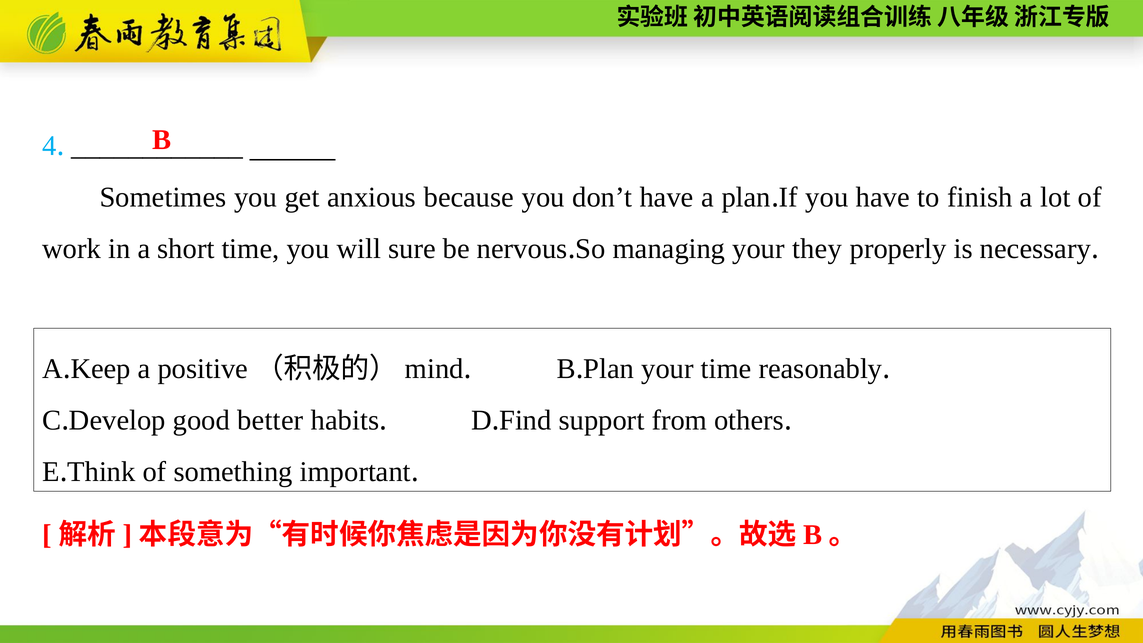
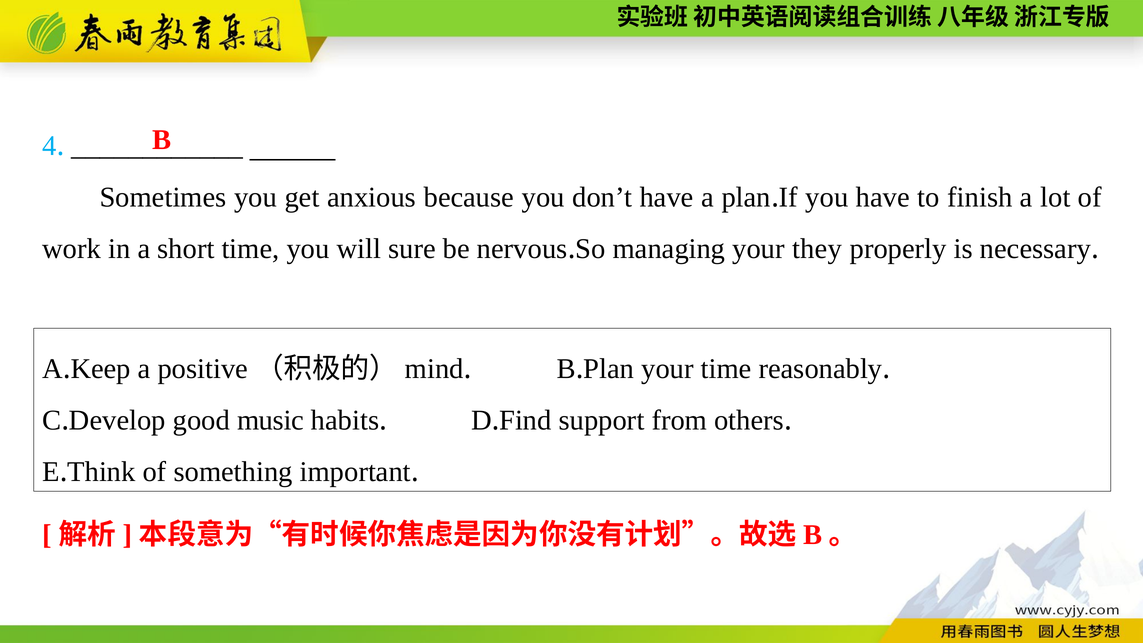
better: better -> music
